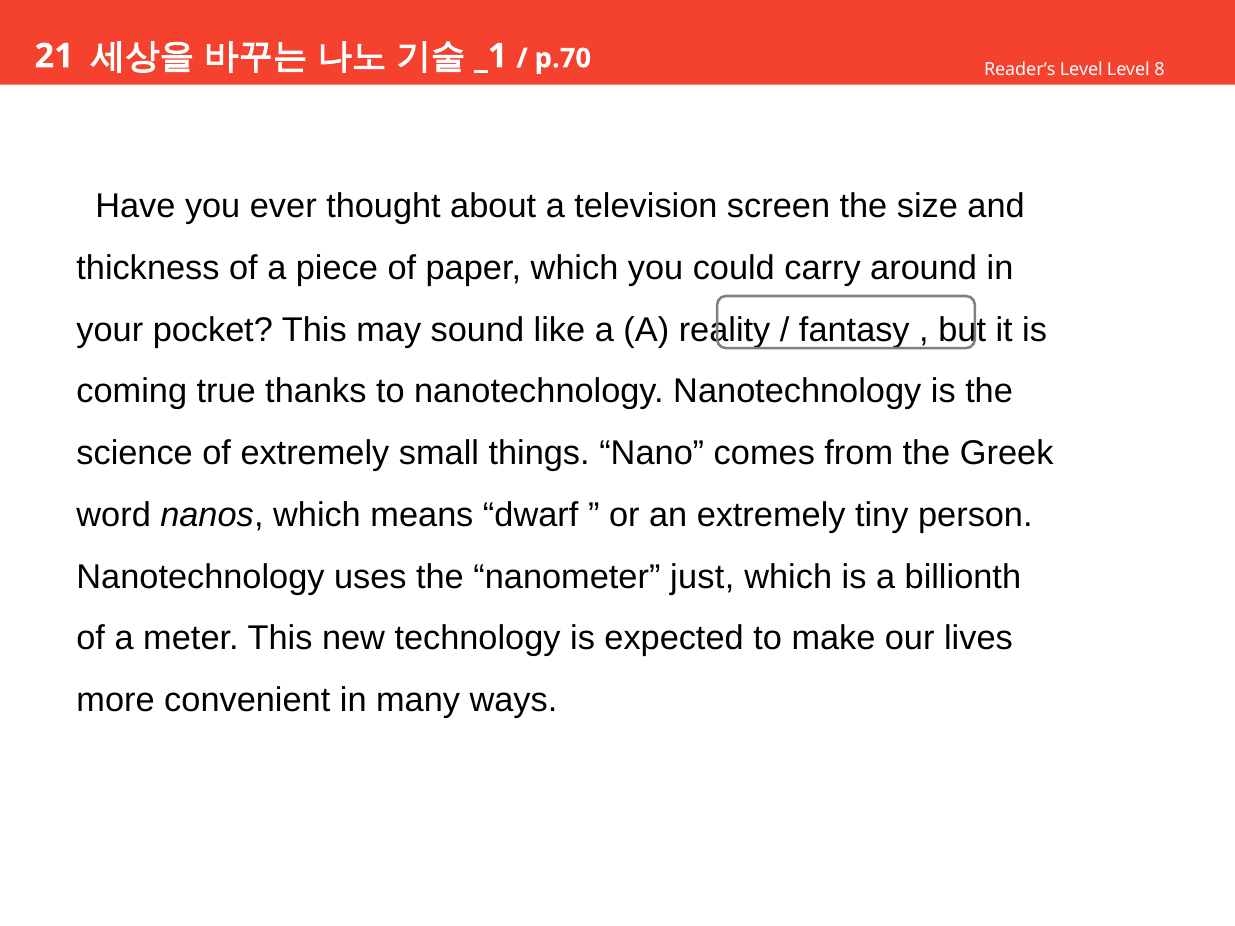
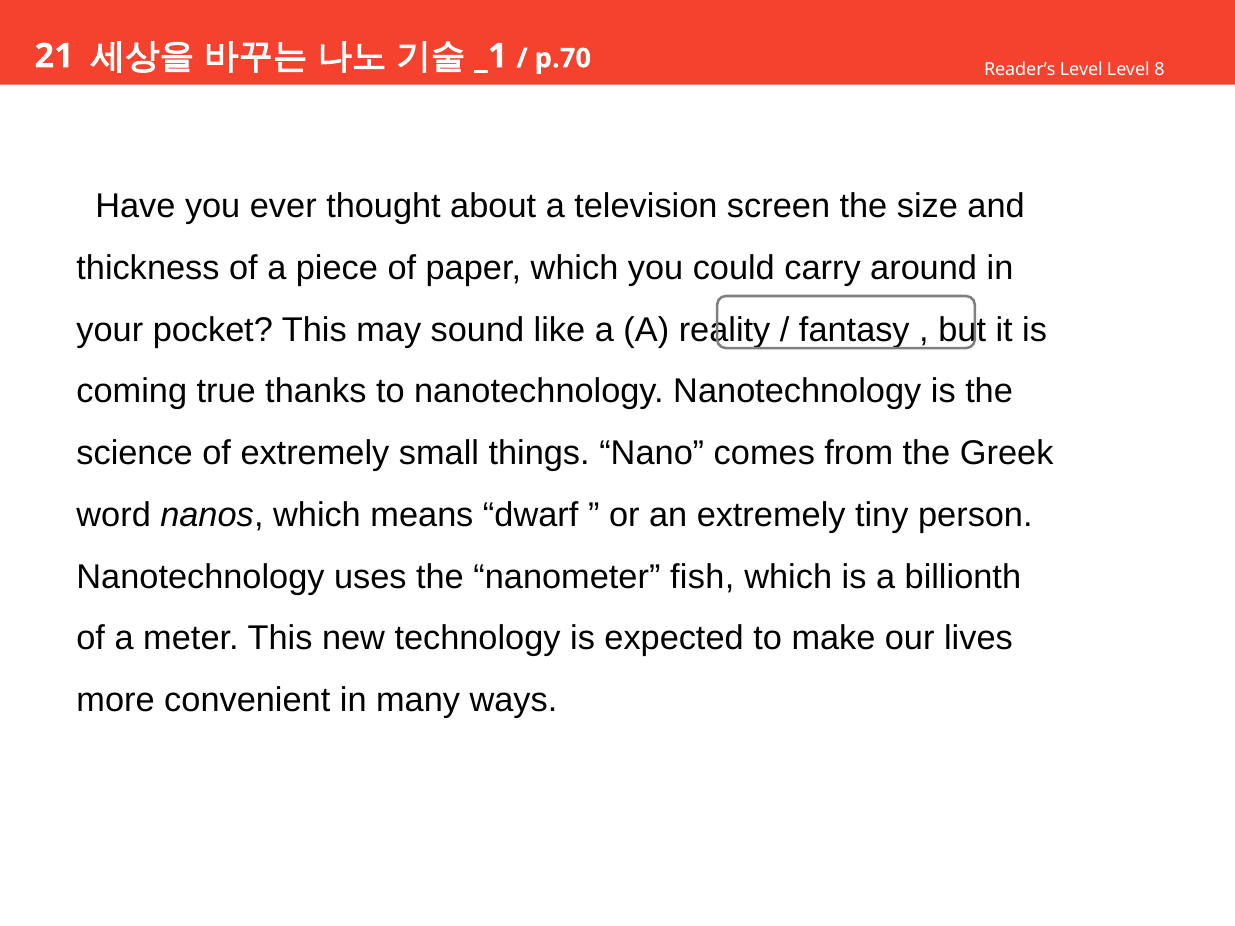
just: just -> fish
